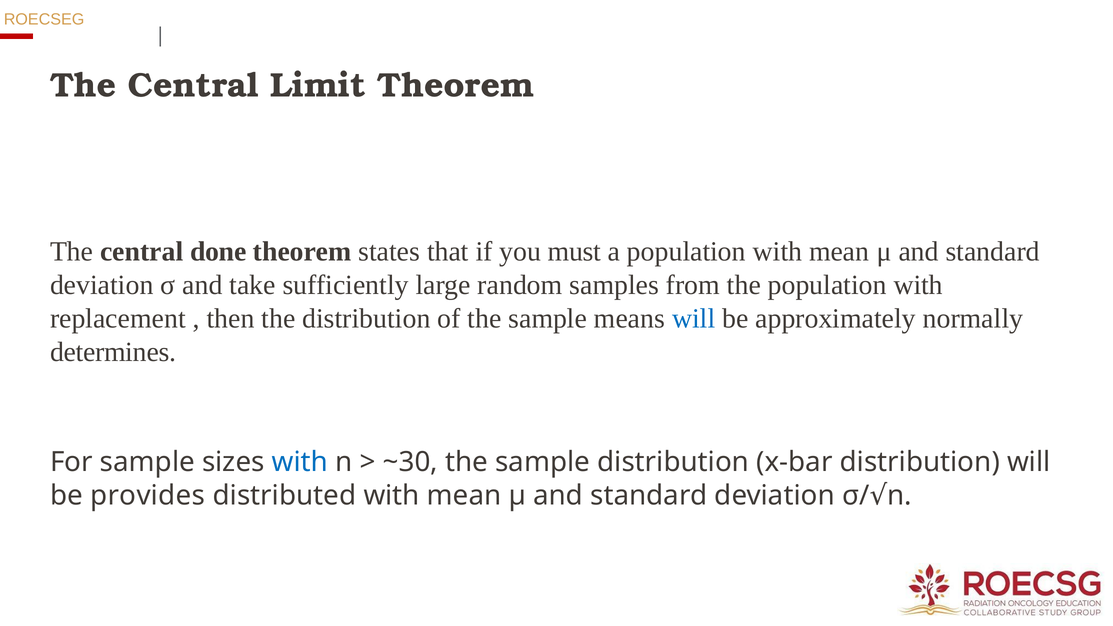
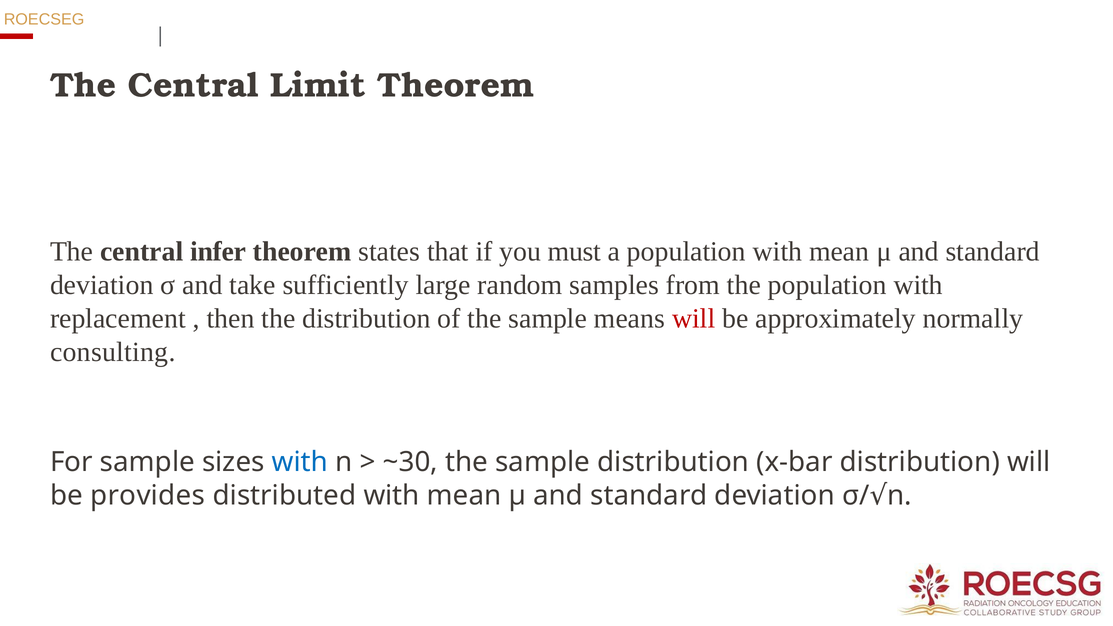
done: done -> infer
will at (694, 319) colour: blue -> red
determines: determines -> consulting
